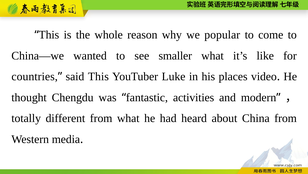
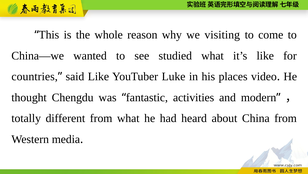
popular: popular -> visiting
smaller: smaller -> studied
said This: This -> Like
